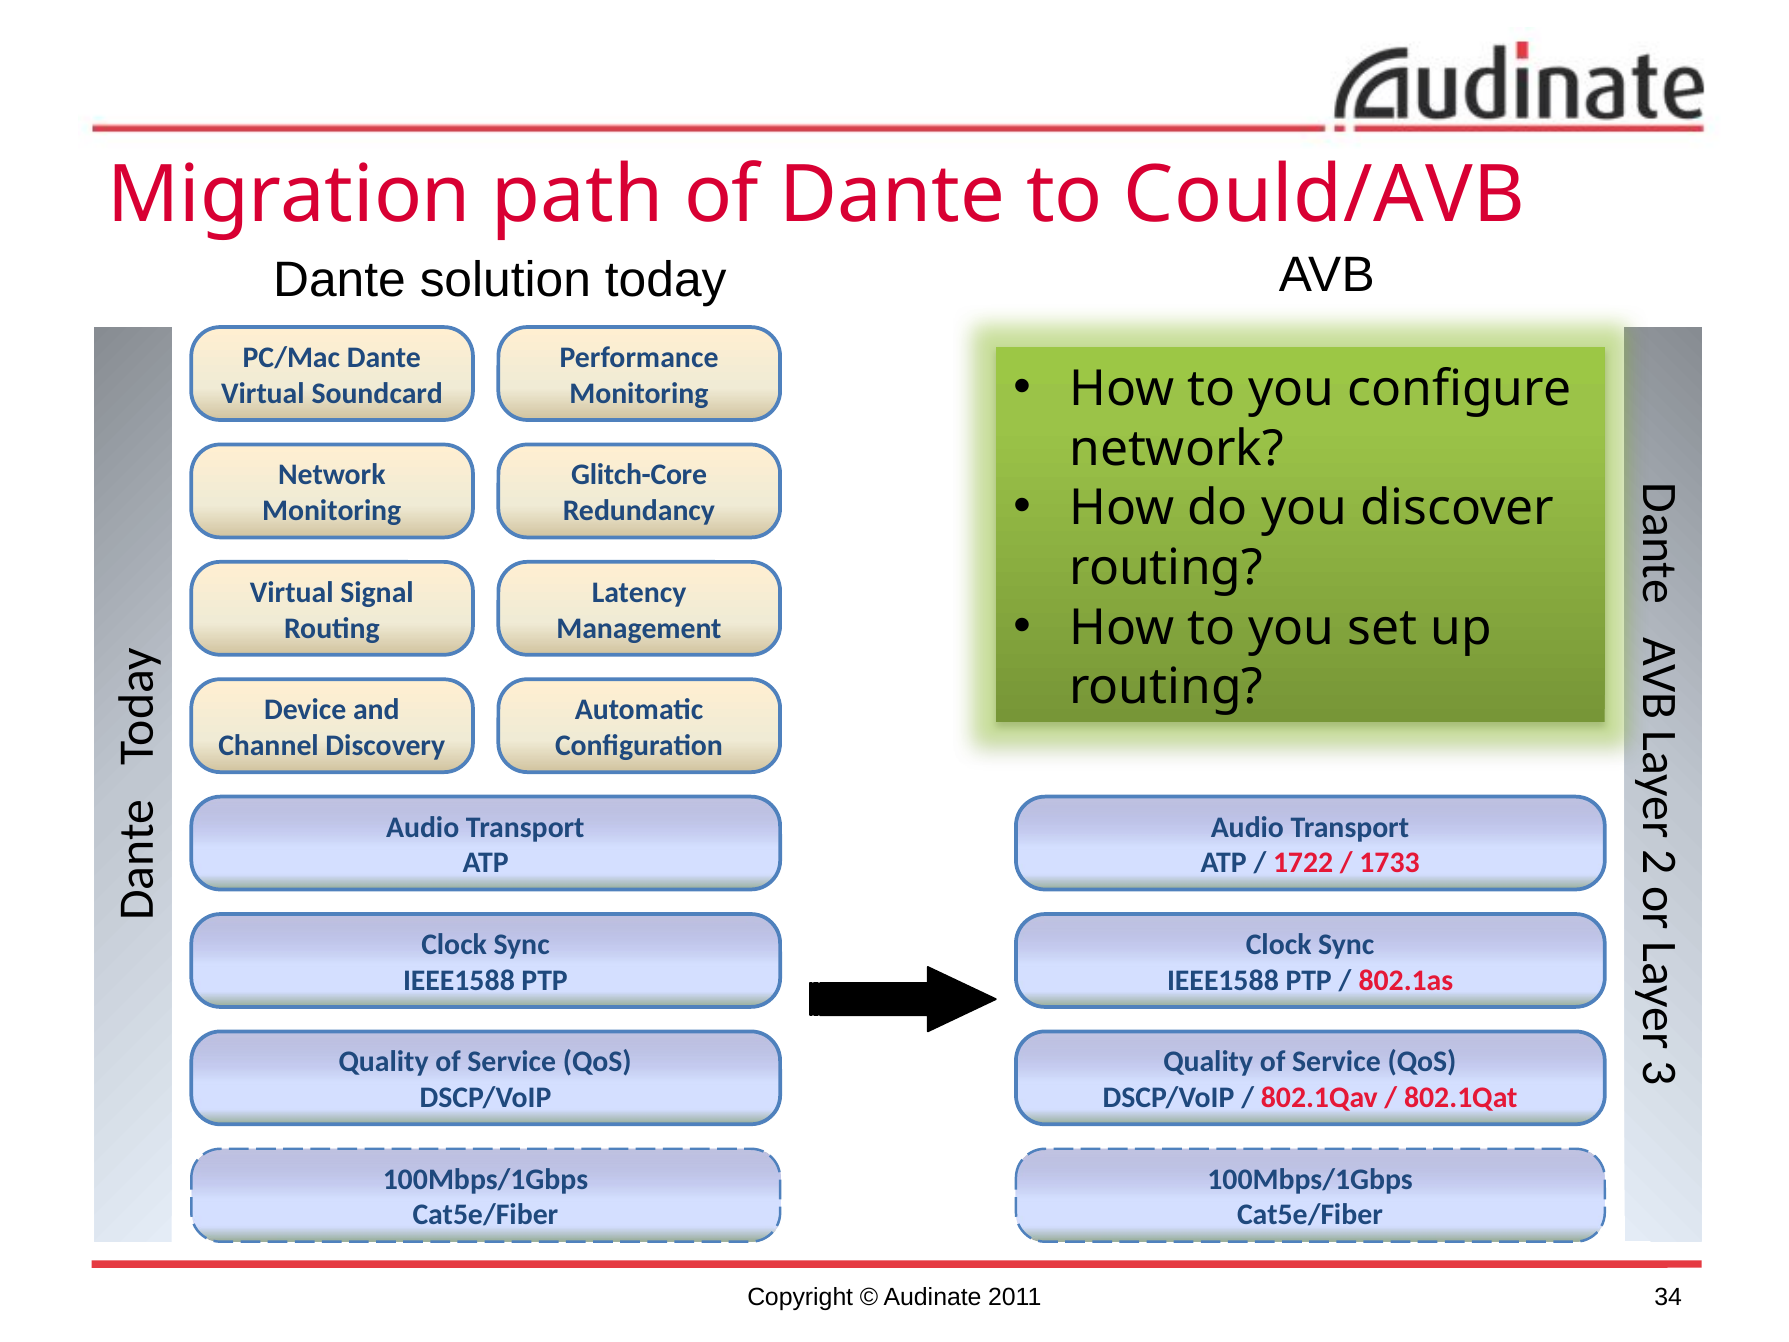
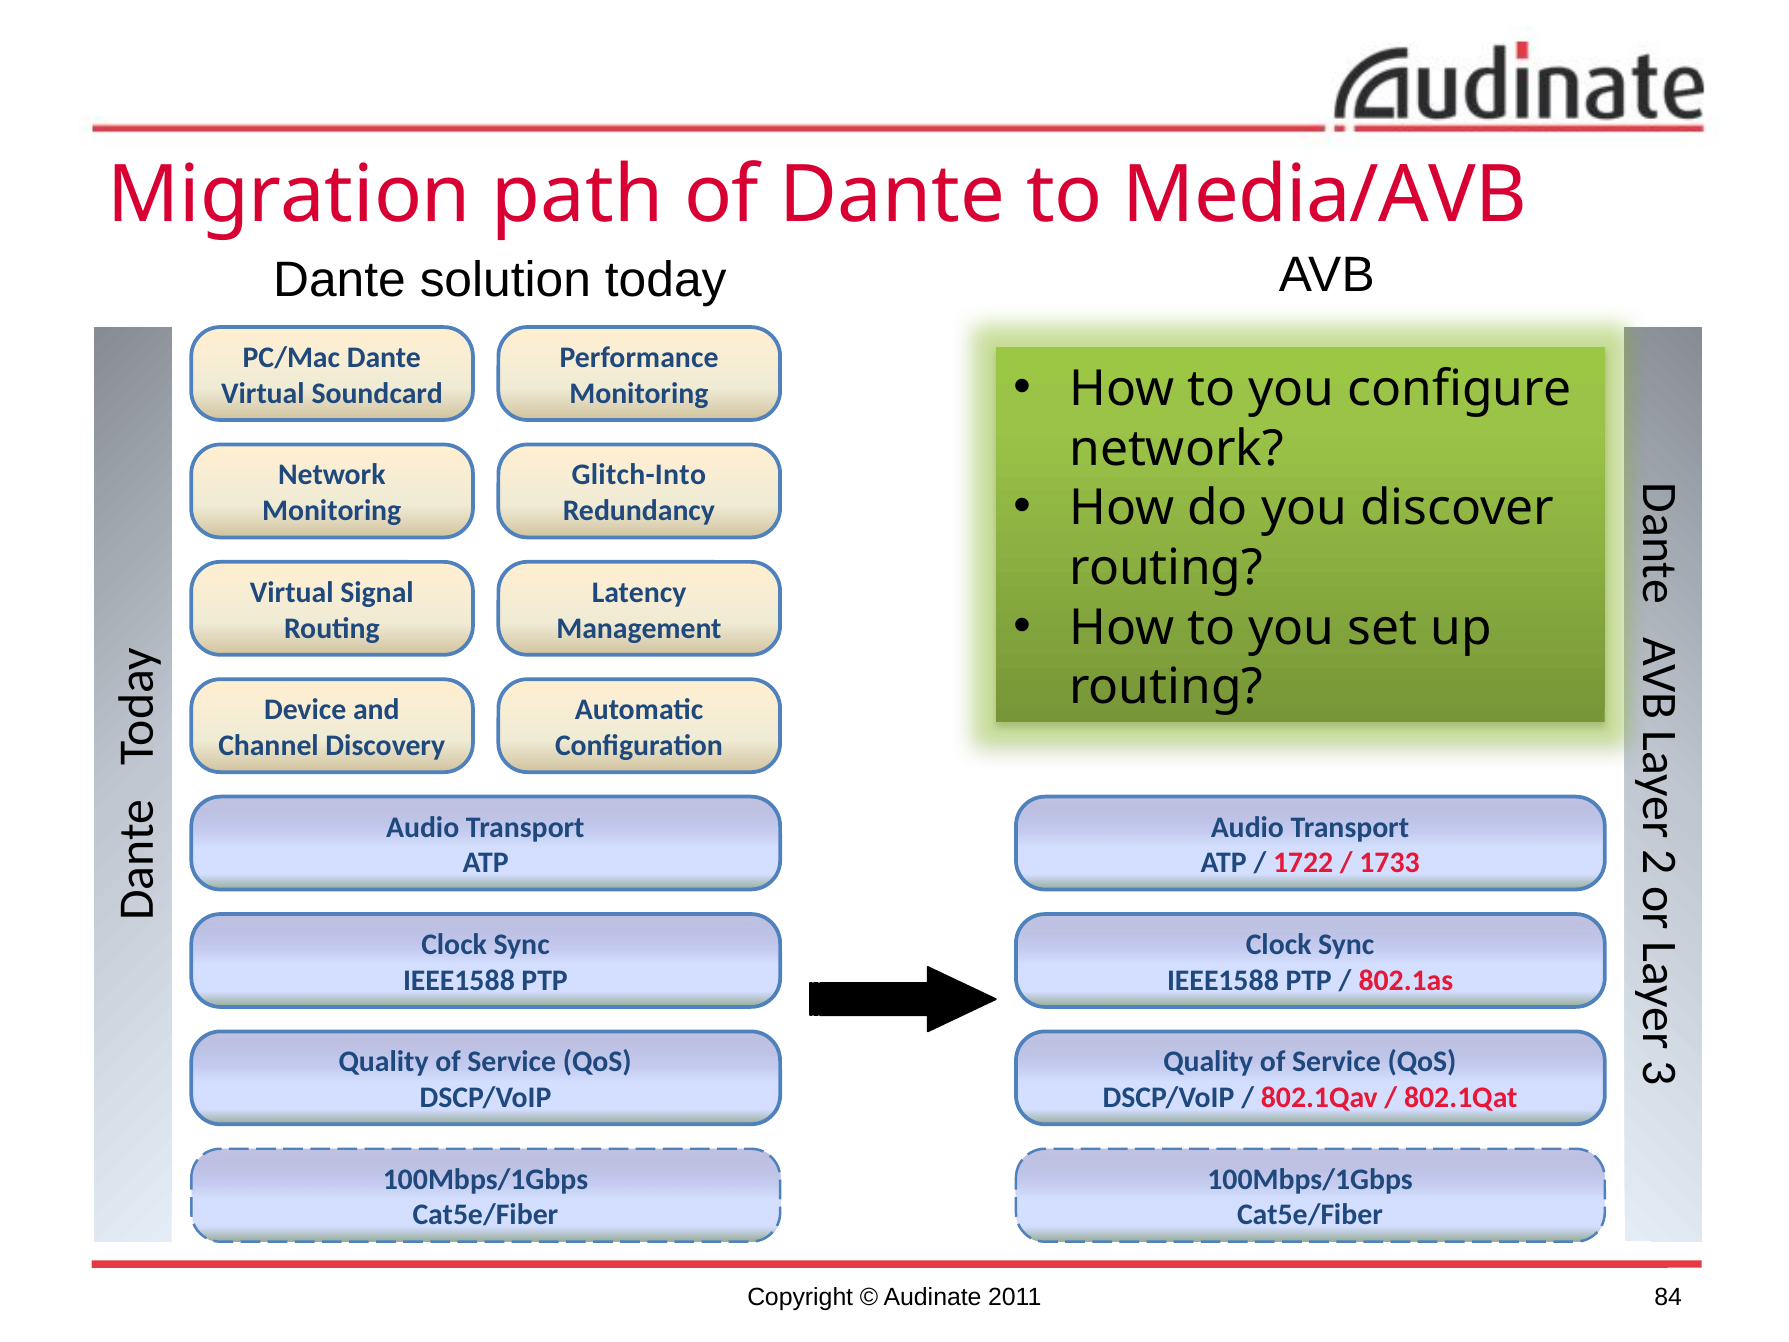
Could/AVB: Could/AVB -> Media/AVB
Glitch-Core: Glitch-Core -> Glitch-Into
34: 34 -> 84
